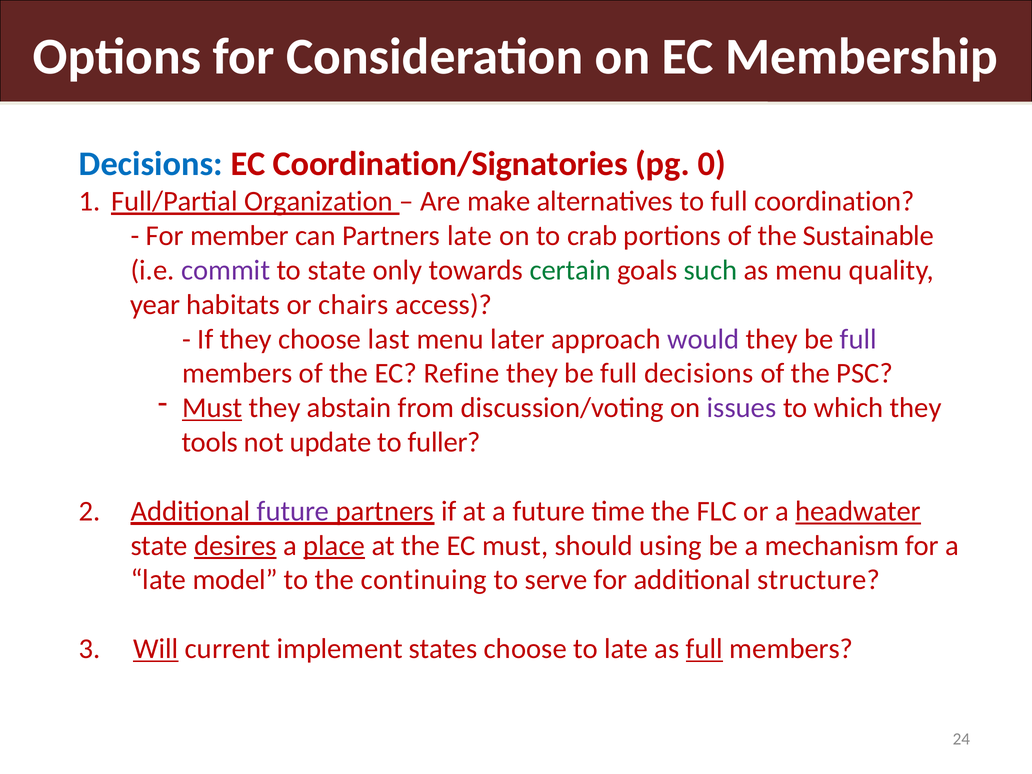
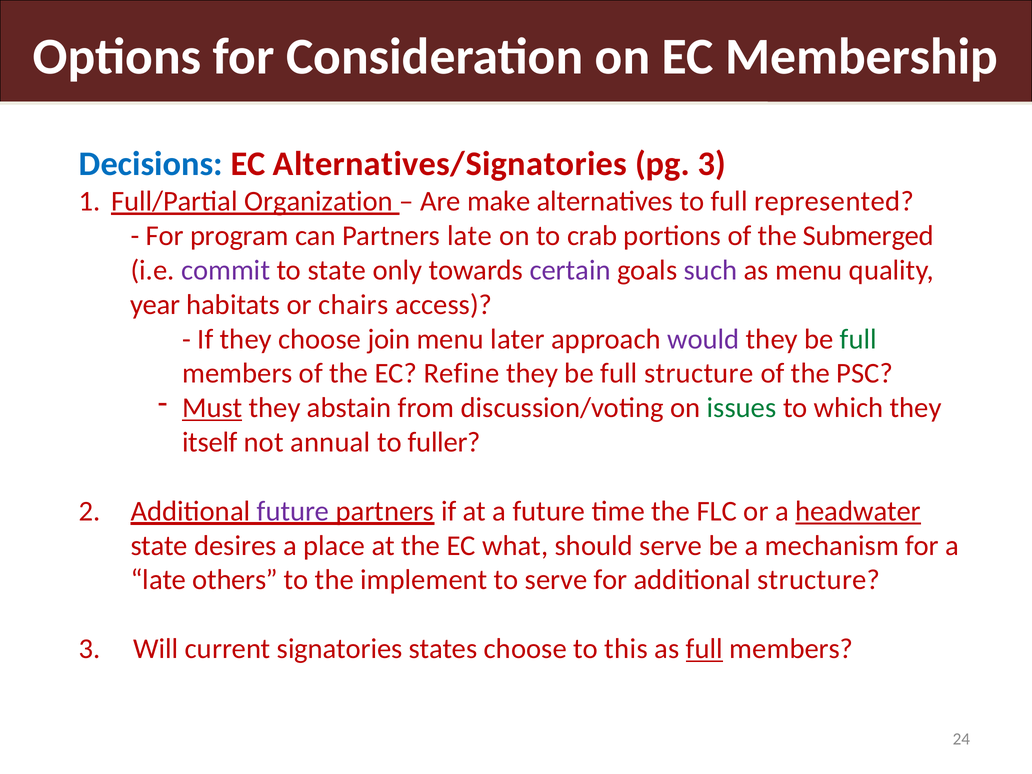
Coordination/Signatories: Coordination/Signatories -> Alternatives/Signatories
pg 0: 0 -> 3
coordination: coordination -> represented
member: member -> program
Sustainable: Sustainable -> Submerged
certain colour: green -> purple
such colour: green -> purple
last: last -> join
full at (858, 339) colour: purple -> green
full decisions: decisions -> structure
issues colour: purple -> green
tools: tools -> itself
update: update -> annual
desires underline: present -> none
place underline: present -> none
EC must: must -> what
should using: using -> serve
model: model -> others
continuing: continuing -> implement
Will underline: present -> none
implement: implement -> signatories
to late: late -> this
